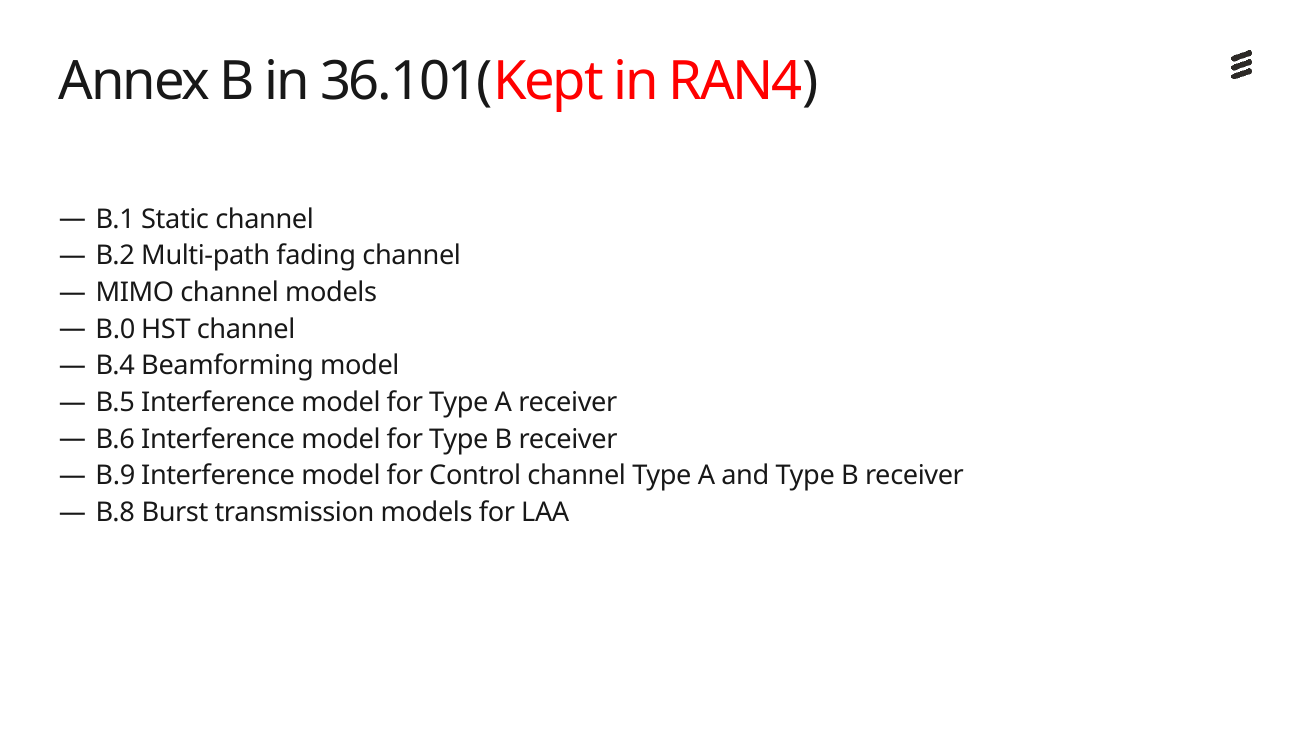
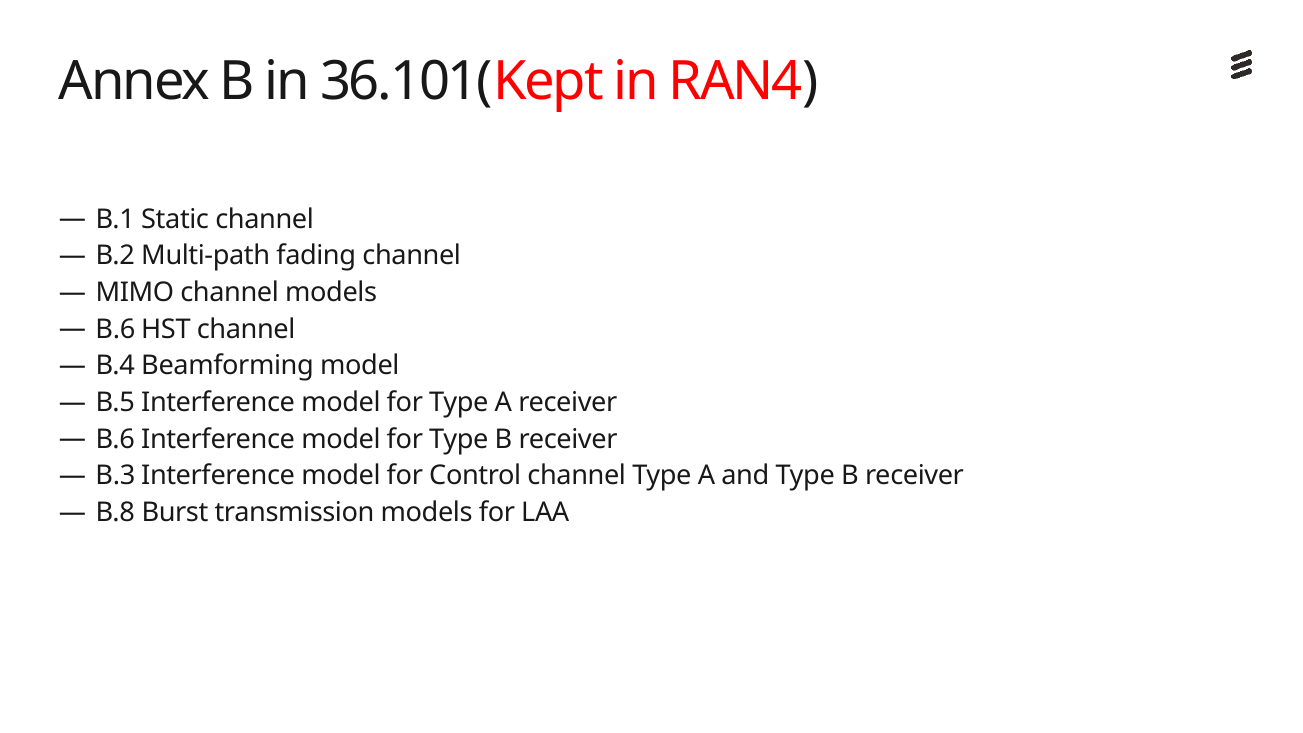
B.0 at (115, 329): B.0 -> B.6
B.9: B.9 -> B.3
